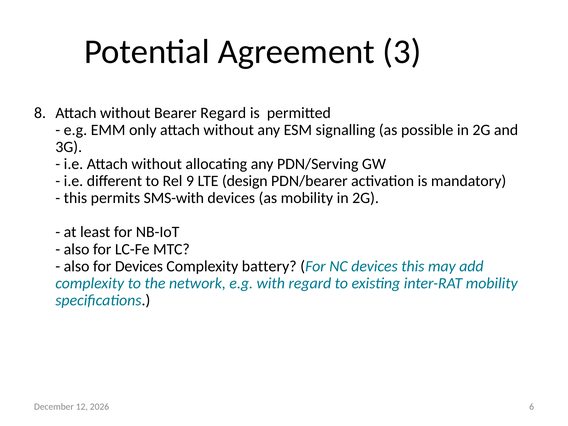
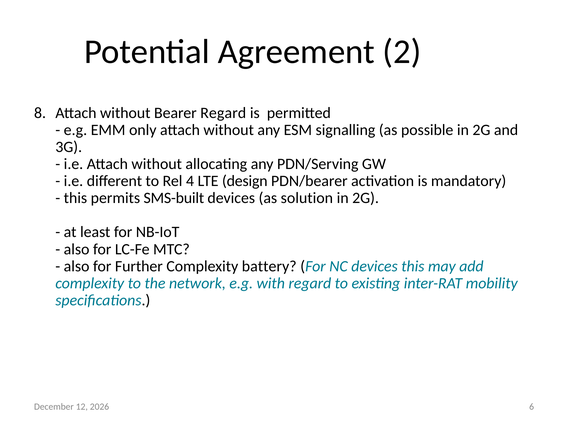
3: 3 -> 2
9: 9 -> 4
SMS-with: SMS-with -> SMS-built
as mobility: mobility -> solution
for Devices: Devices -> Further
